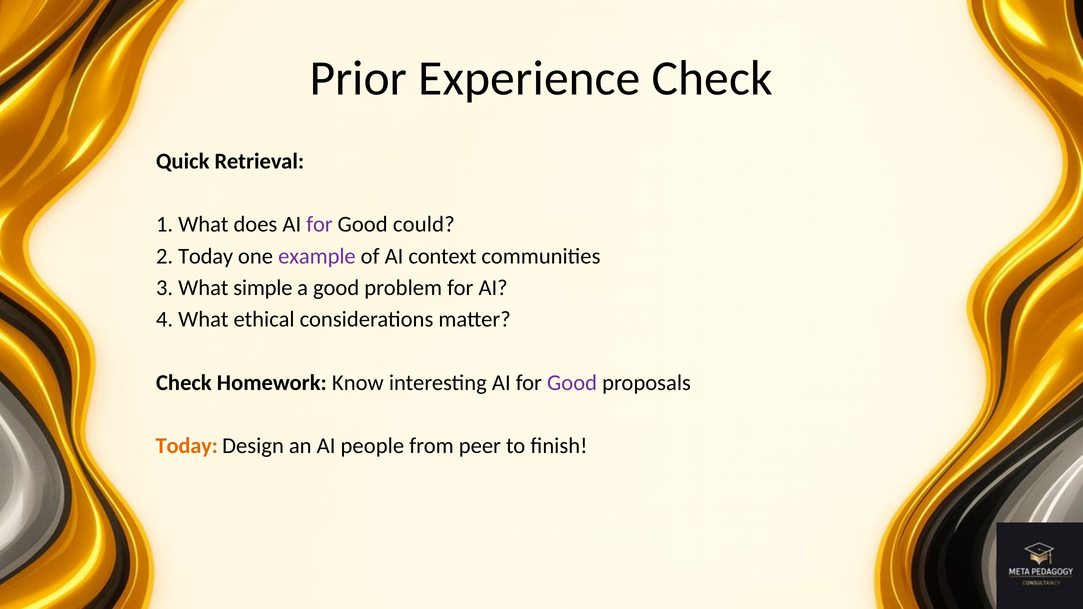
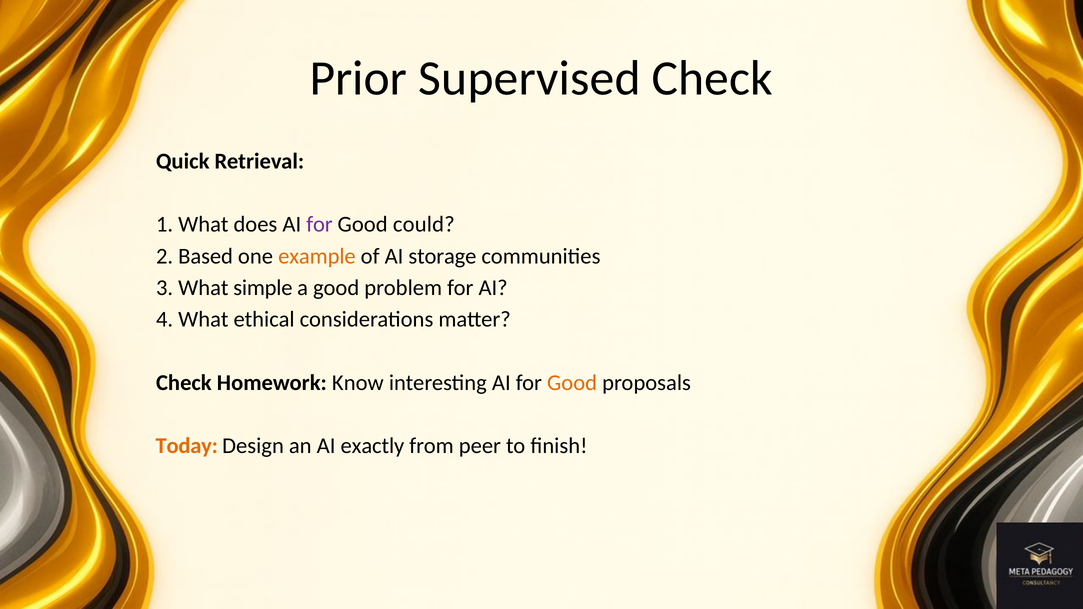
Experience: Experience -> Supervised
2 Today: Today -> Based
example colour: purple -> orange
context: context -> storage
Good at (572, 383) colour: purple -> orange
people: people -> exactly
